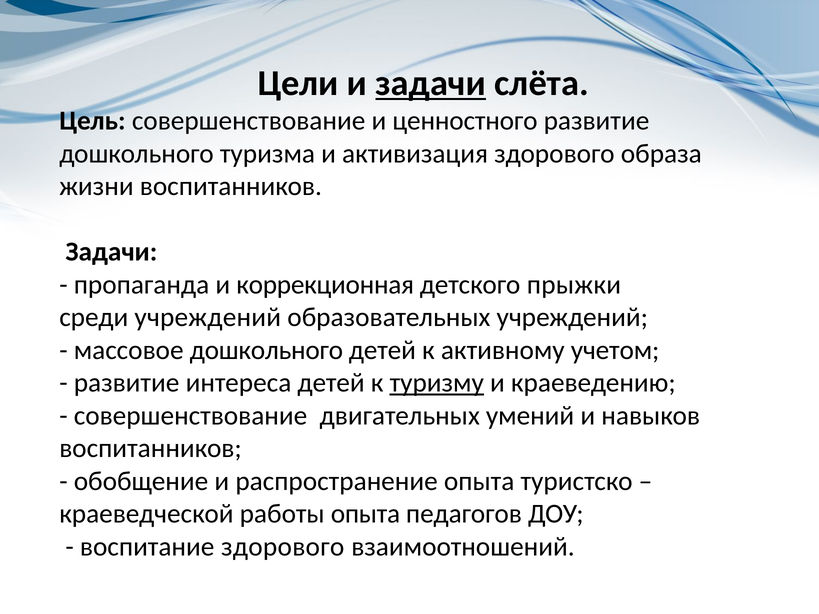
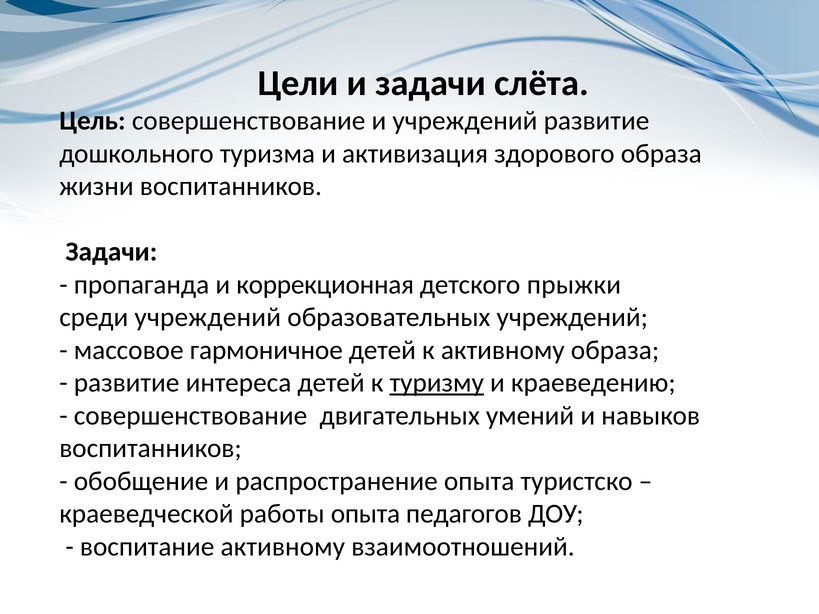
задачи at (431, 83) underline: present -> none
и ценностного: ценностного -> учреждений
массовое дошкольного: дошкольного -> гармоничное
активному учетом: учетом -> образа
воспитание здорового: здорового -> активному
